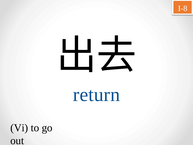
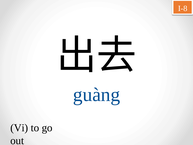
return: return -> guàng
